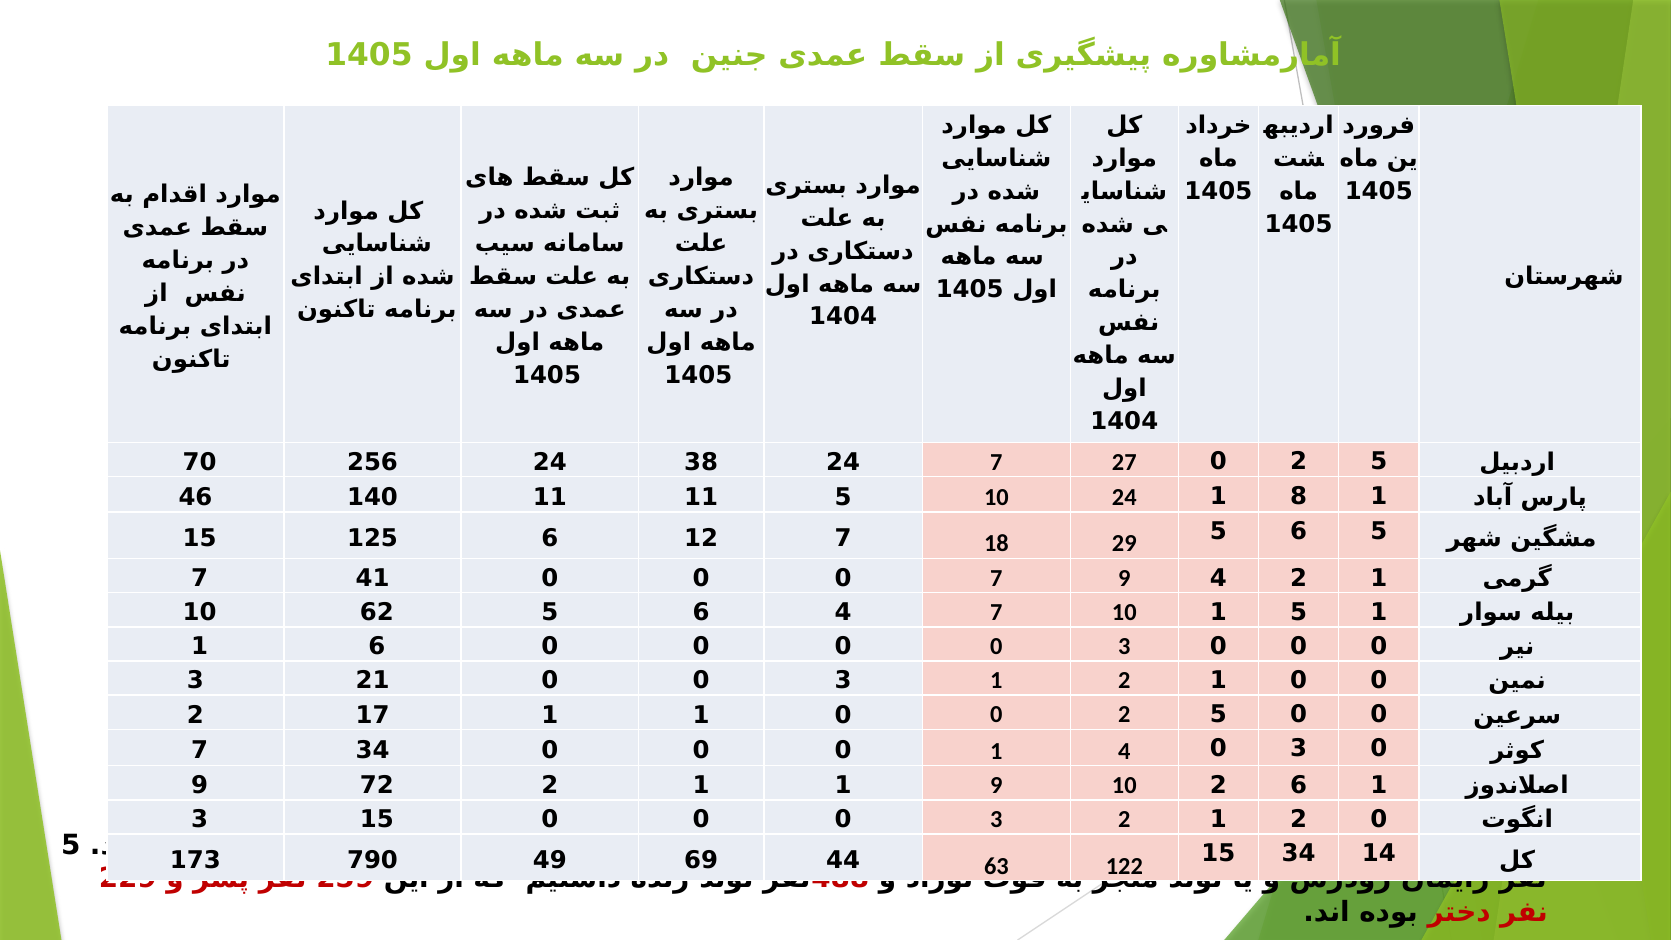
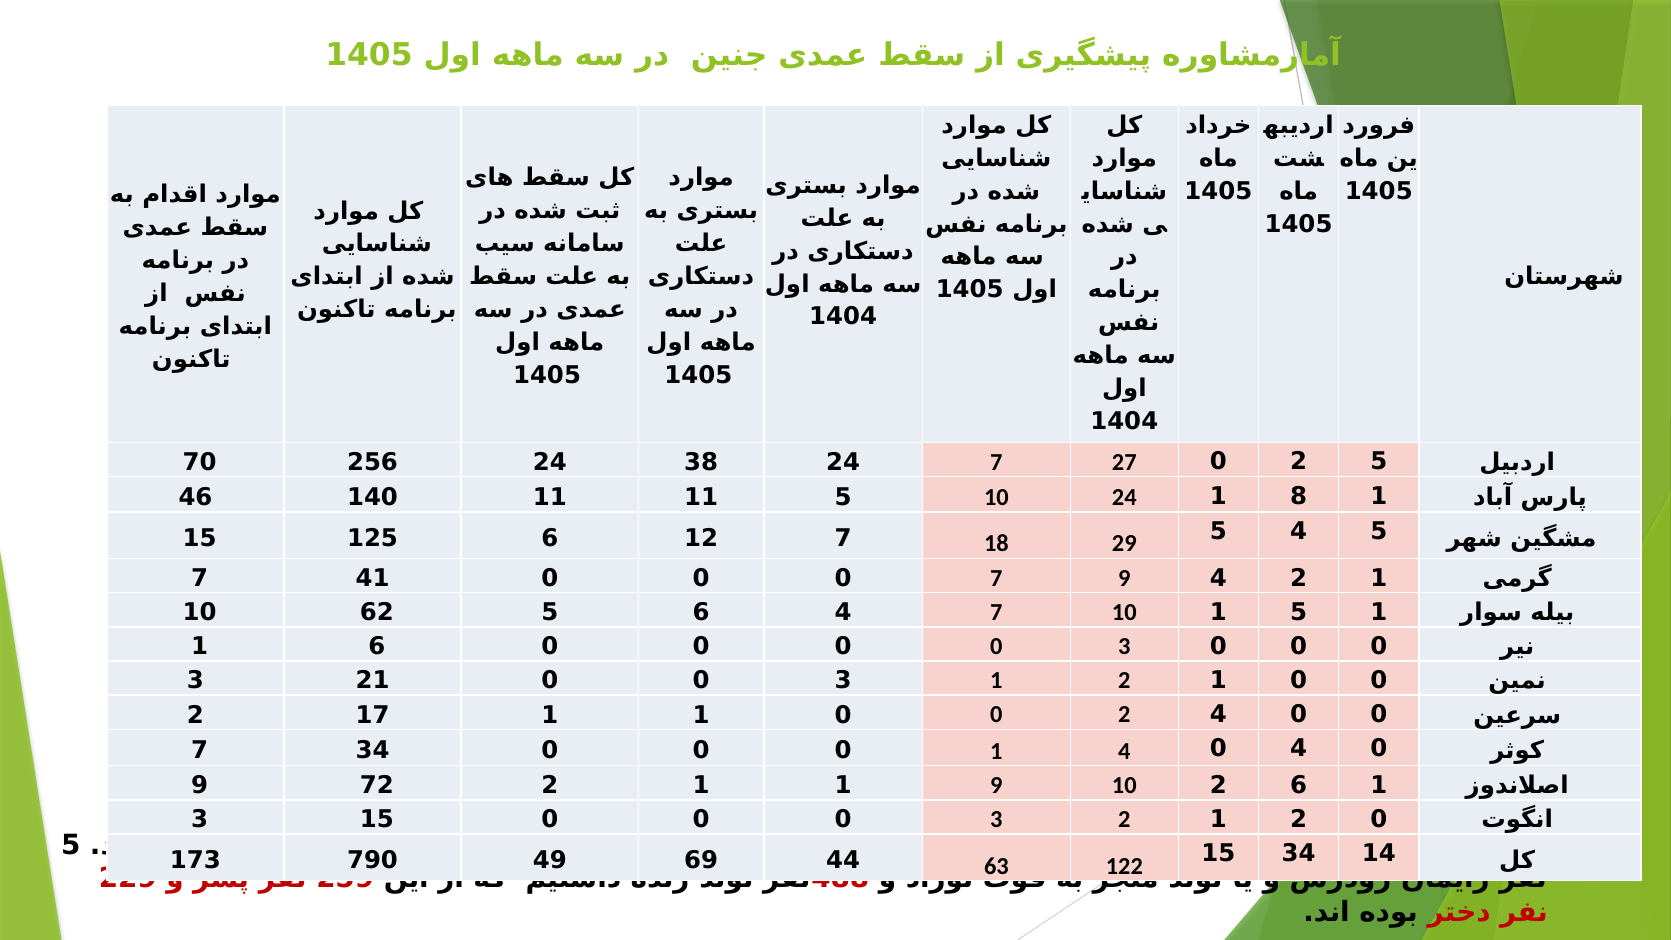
6 at (1299, 532): 6 -> 4
0 0 2 5: 5 -> 4
4 0 3: 3 -> 4
